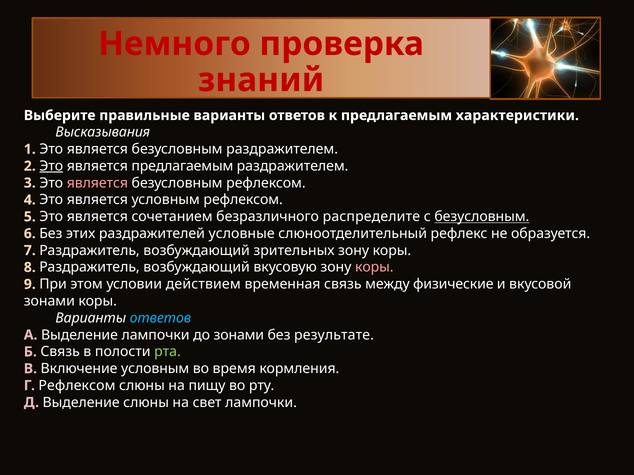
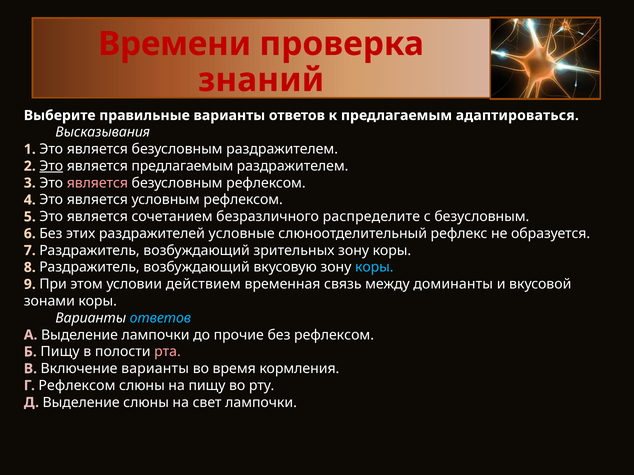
Немного: Немного -> Времени
характеристики: характеристики -> адаптироваться
безусловным at (482, 217) underline: present -> none
коры at (374, 268) colour: pink -> light blue
физические: физические -> доминанты
до зонами: зонами -> прочие
без результате: результате -> рефлексом
Б Связь: Связь -> Пищу
рта colour: light green -> pink
Включение условным: условным -> варианты
